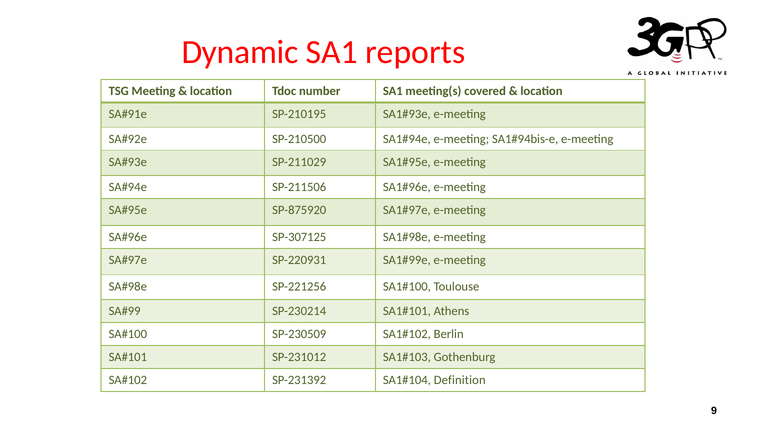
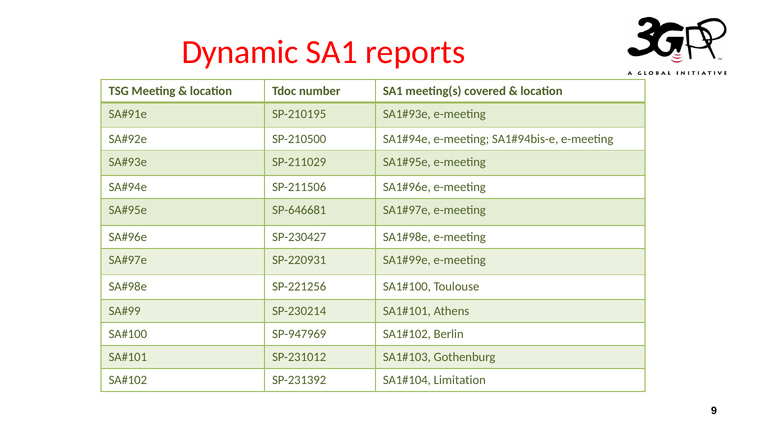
SP-875920: SP-875920 -> SP-646681
SP-307125: SP-307125 -> SP-230427
SP-230509: SP-230509 -> SP-947969
Definition: Definition -> Limitation
